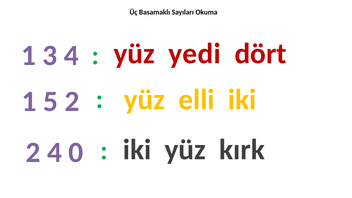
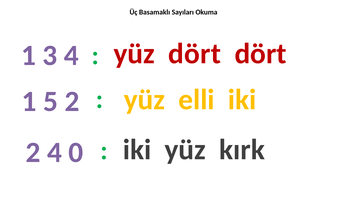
yüz yedi: yedi -> dört
